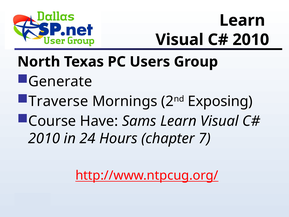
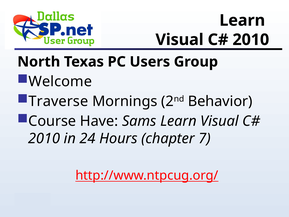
Generate: Generate -> Welcome
Exposing: Exposing -> Behavior
